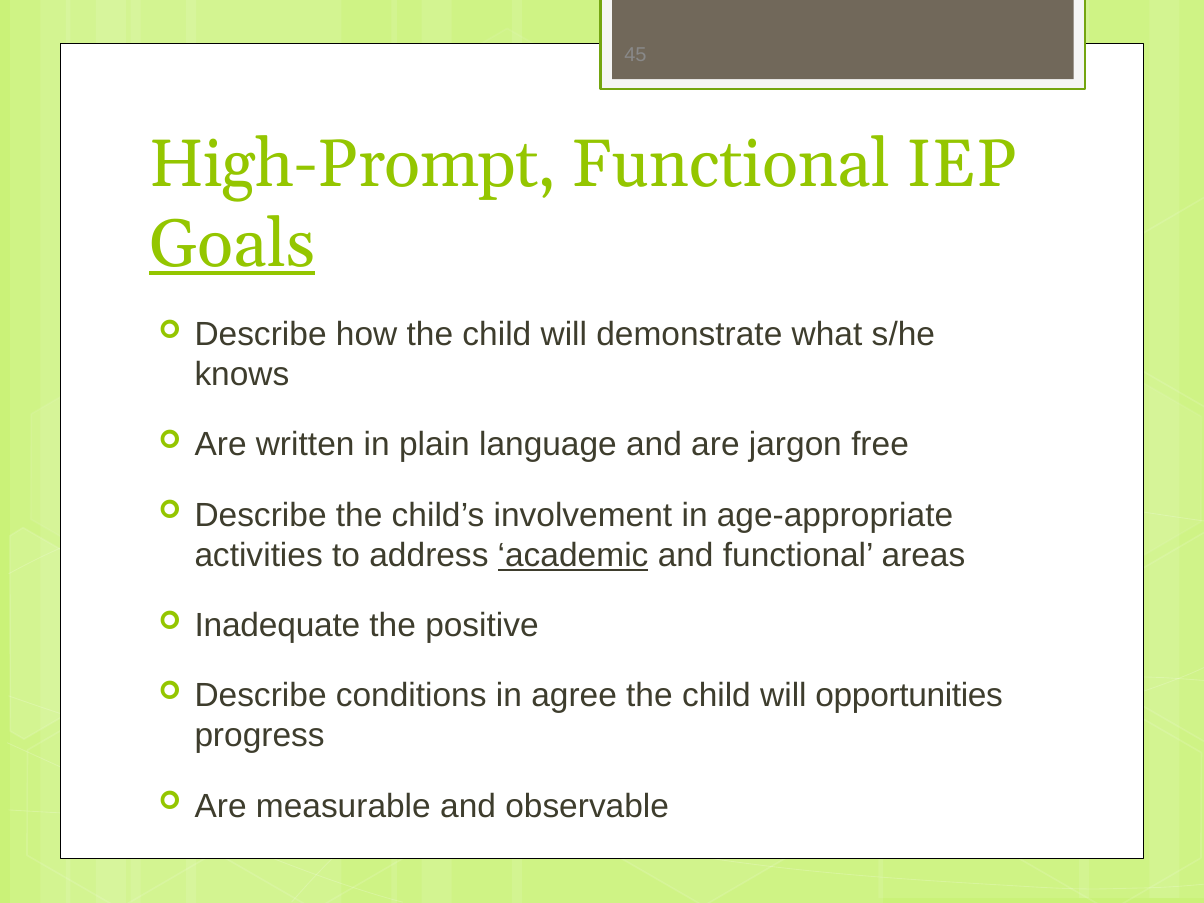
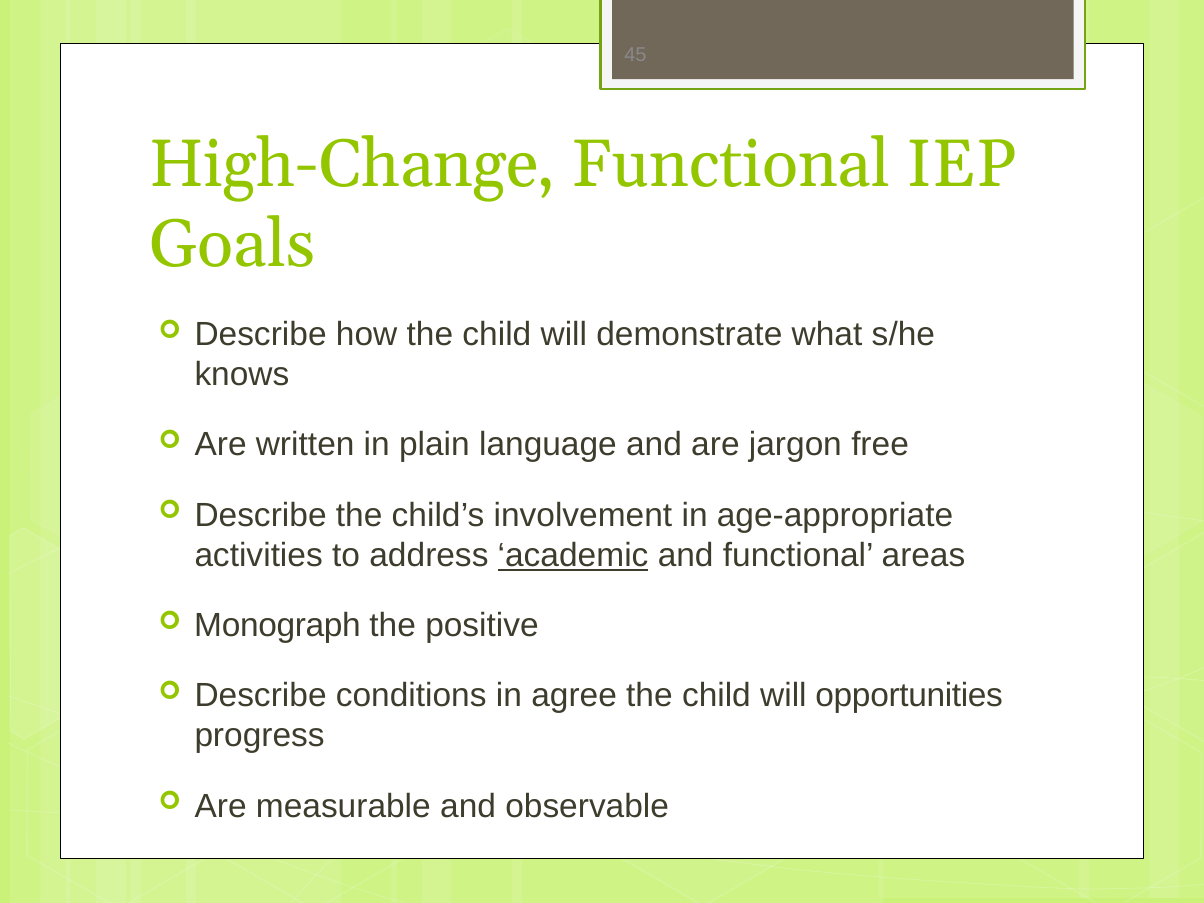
High-Prompt: High-Prompt -> High-Change
Goals underline: present -> none
Inadequate: Inadequate -> Monograph
